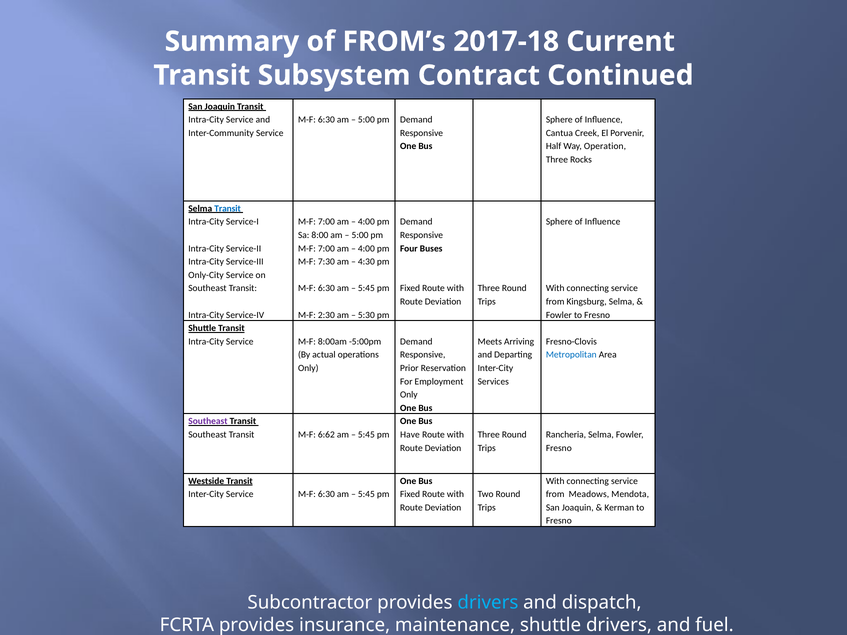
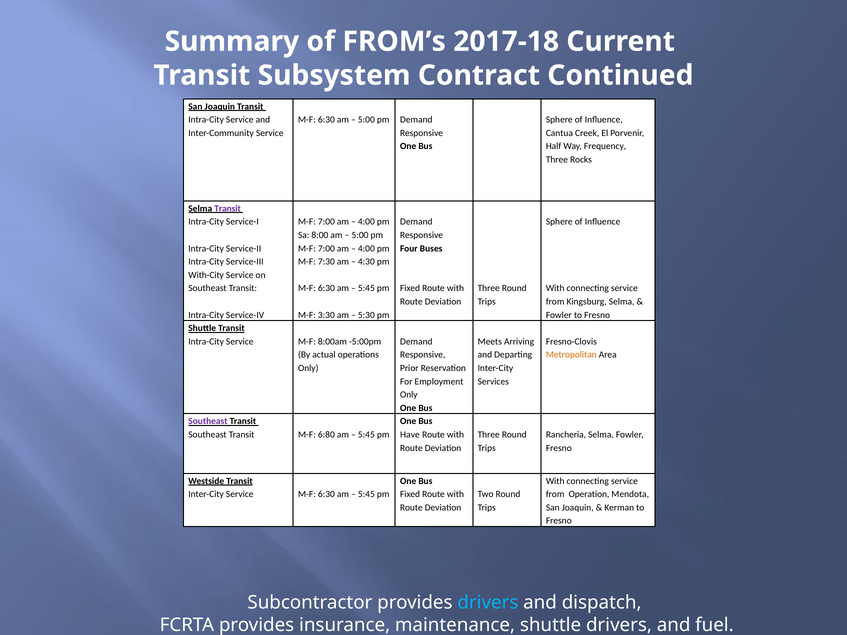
Operation: Operation -> Frequency
Transit at (228, 209) colour: blue -> purple
Only-City: Only-City -> With-City
2:30: 2:30 -> 3:30
Metropolitan colour: blue -> orange
6:62: 6:62 -> 6:80
Meadows: Meadows -> Operation
